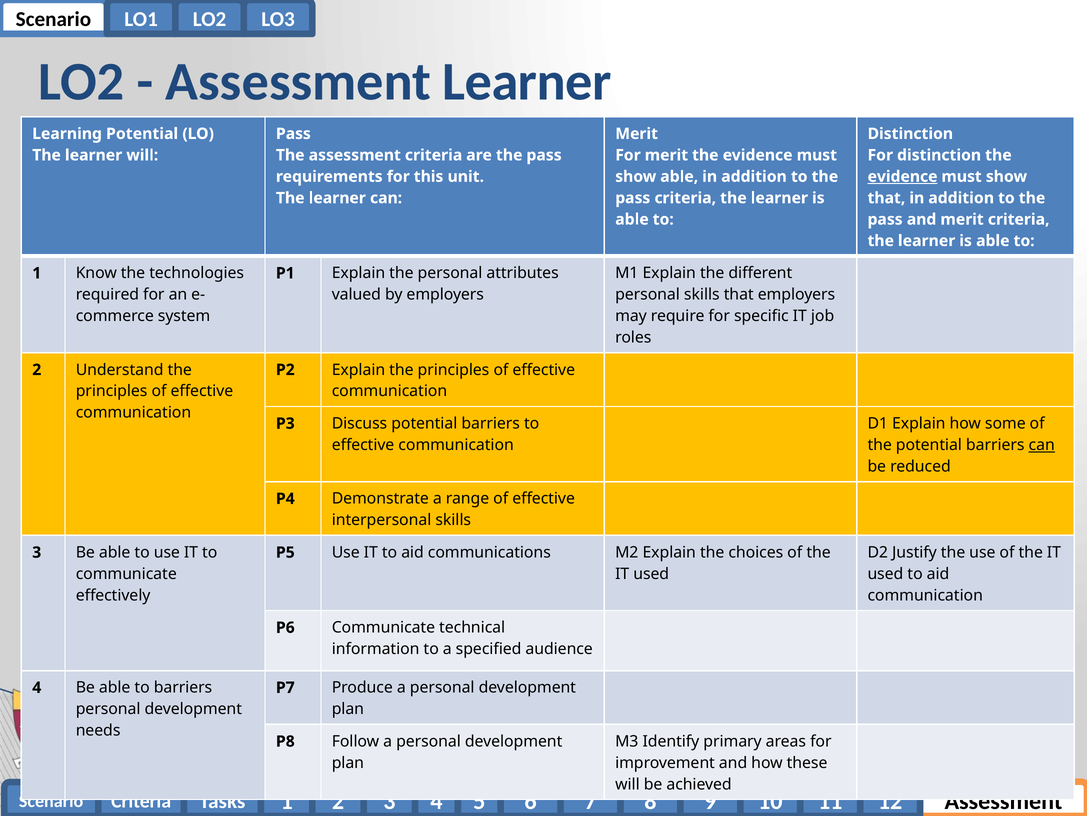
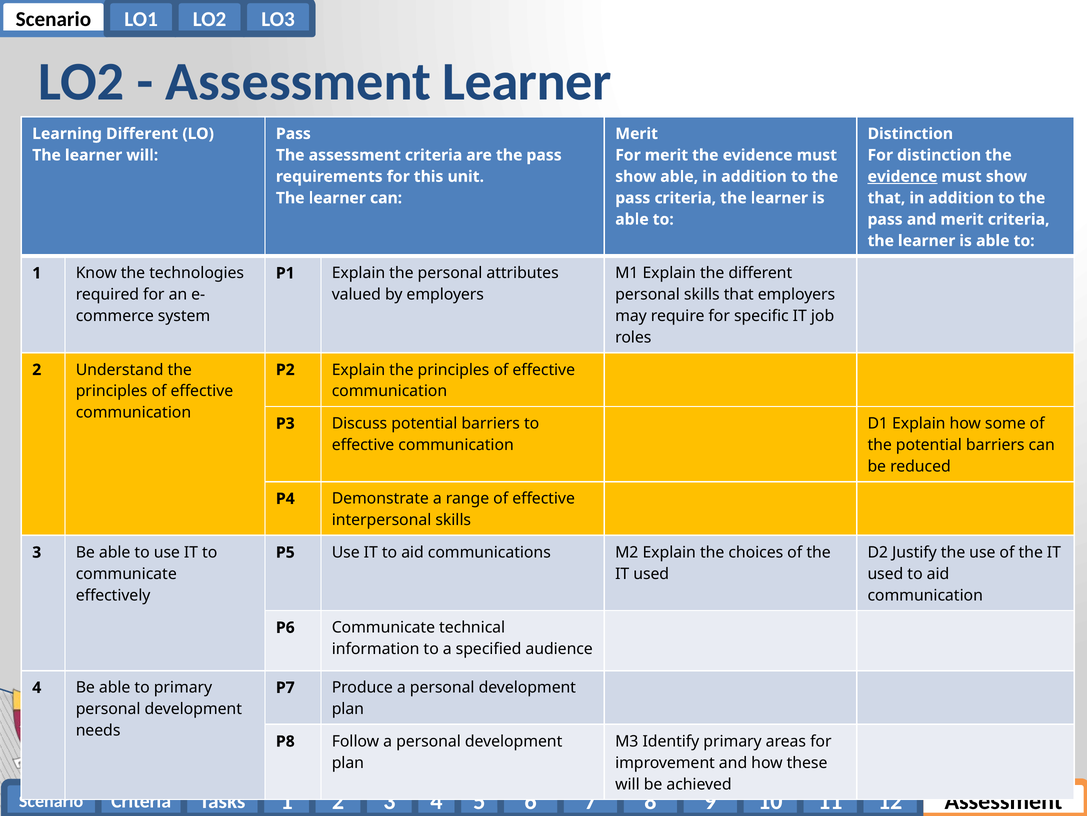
Learning Potential: Potential -> Different
can at (1042, 445) underline: present -> none
to barriers: barriers -> primary
